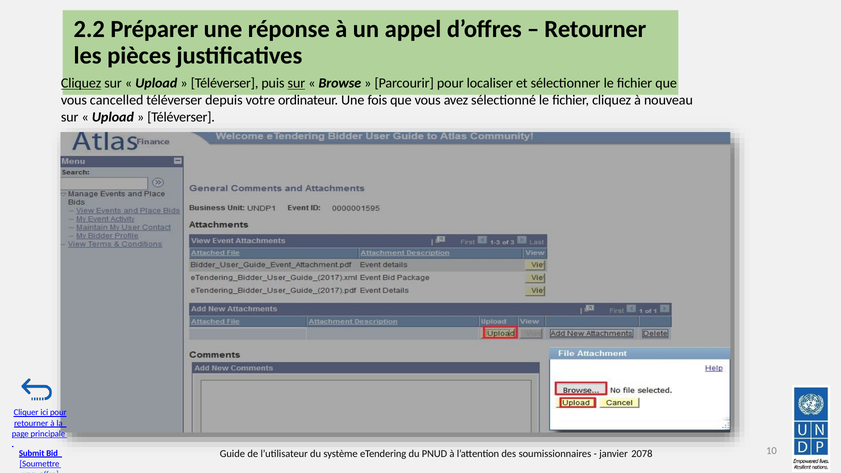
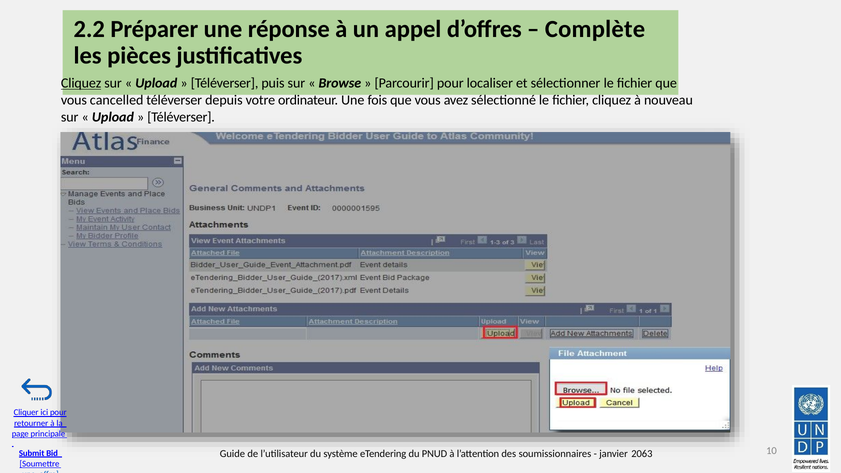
Retourner at (595, 29): Retourner -> Complète
sur at (296, 83) underline: present -> none
2078: 2078 -> 2063
